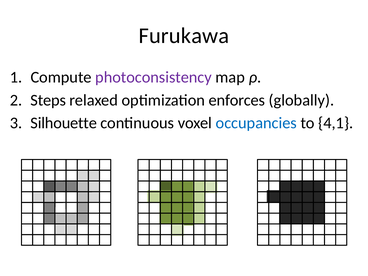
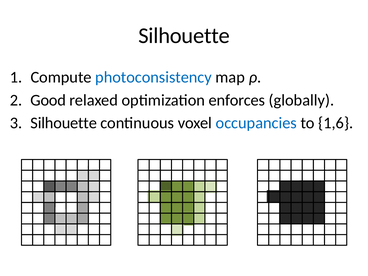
Furukawa at (184, 36): Furukawa -> Silhouette
photoconsistency colour: purple -> blue
Steps: Steps -> Good
4,1: 4,1 -> 1,6
